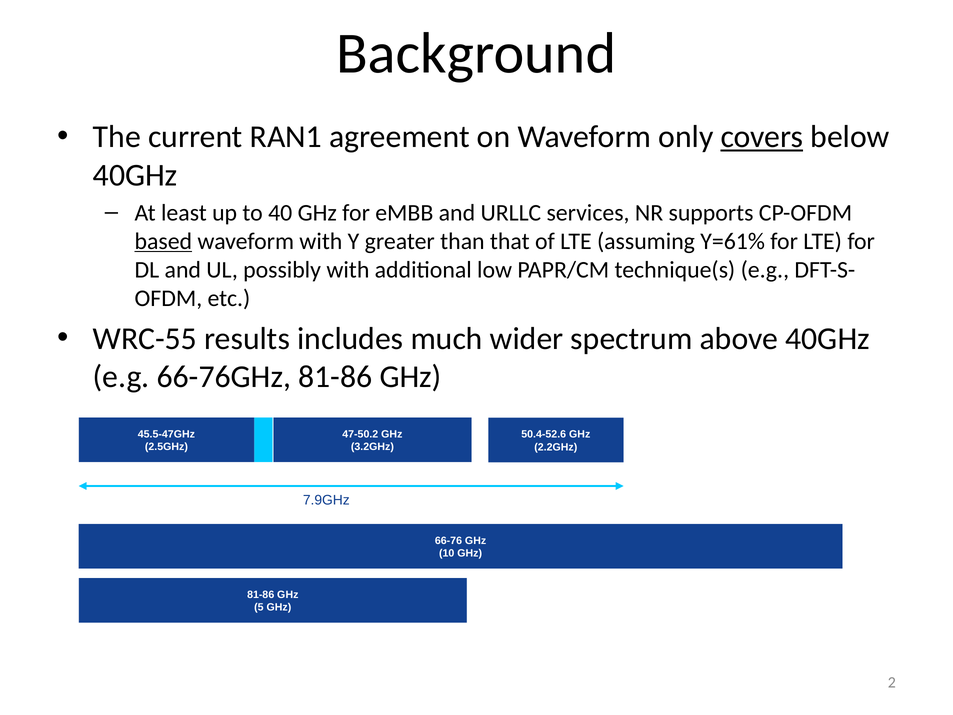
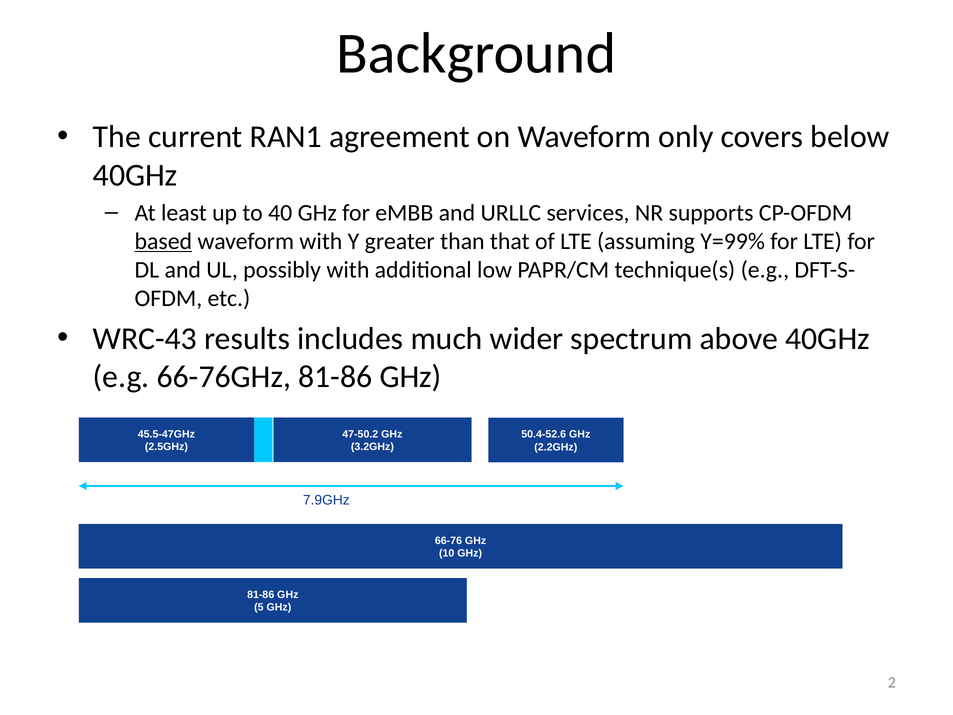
covers underline: present -> none
Y=61%: Y=61% -> Y=99%
WRC-55: WRC-55 -> WRC-43
